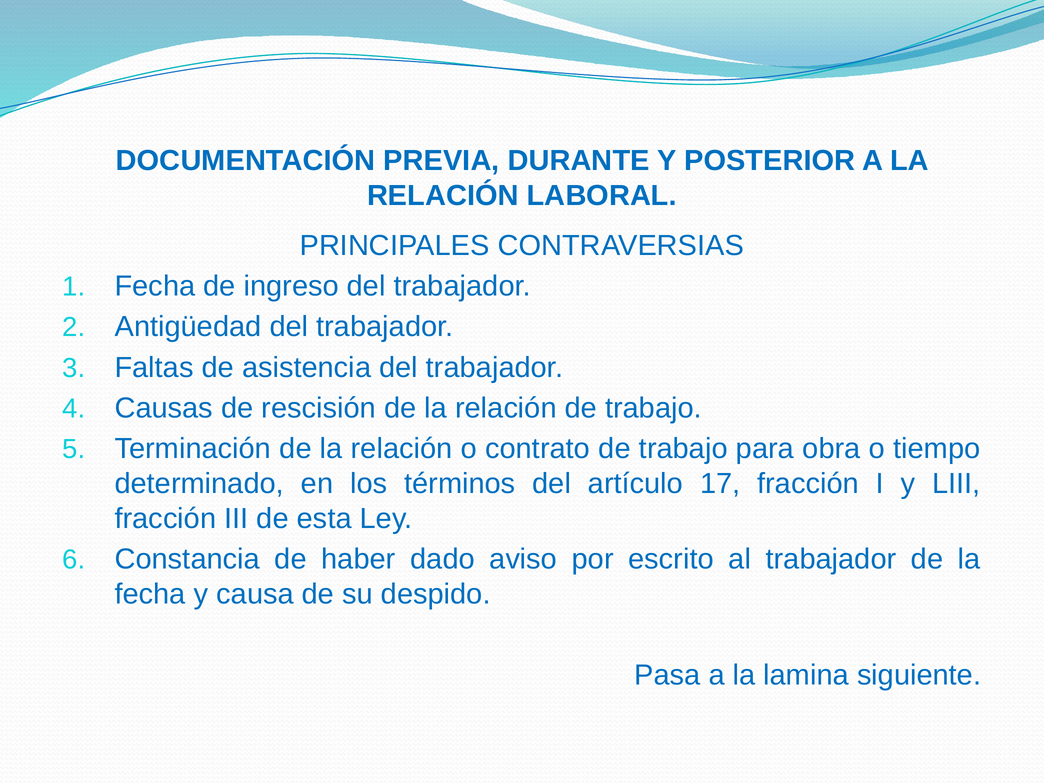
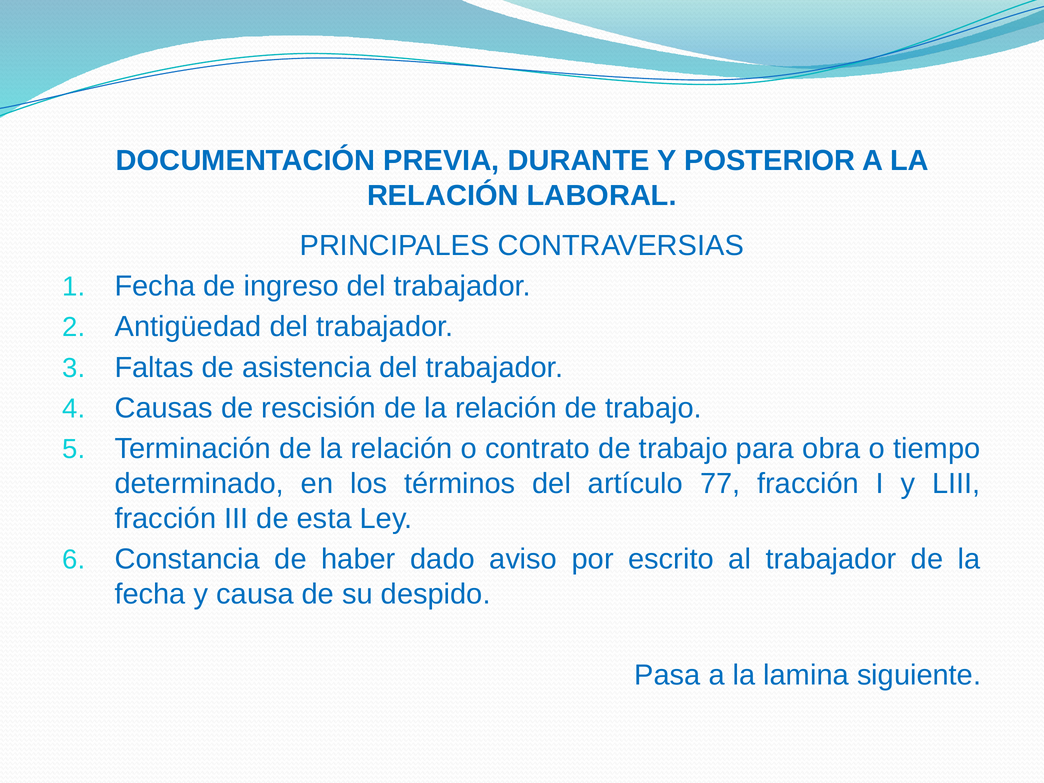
17: 17 -> 77
